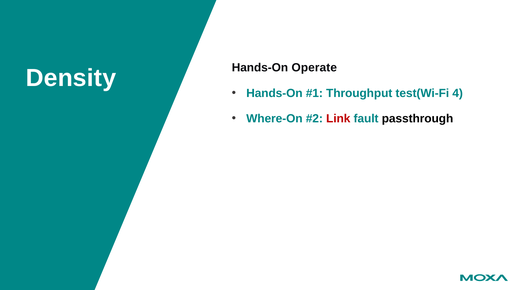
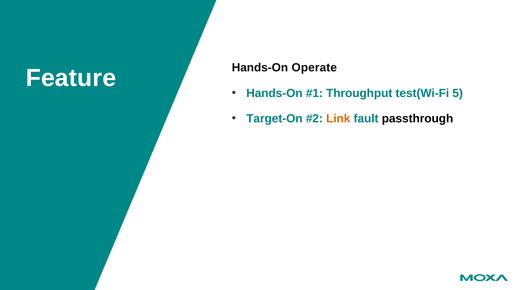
Density: Density -> Feature
4: 4 -> 5
Where-On: Where-On -> Target-On
Link colour: red -> orange
